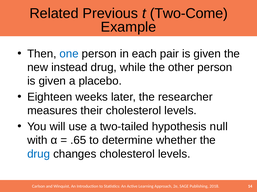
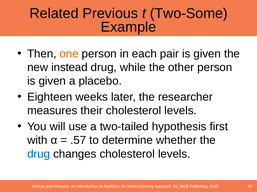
Two-Come: Two-Come -> Two-Some
one colour: blue -> orange
null: null -> first
.65: .65 -> .57
